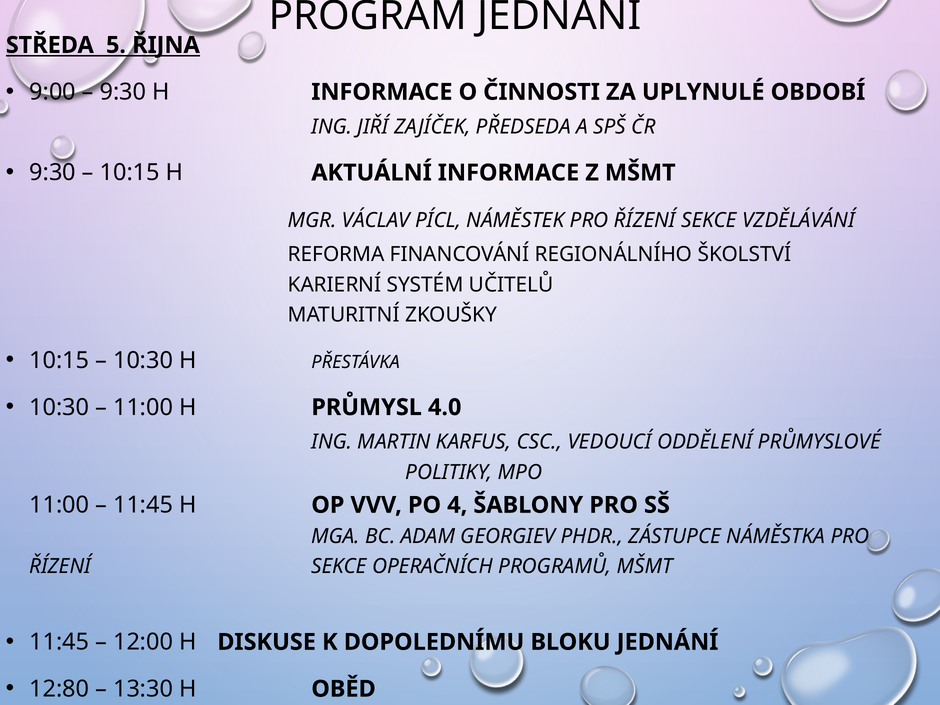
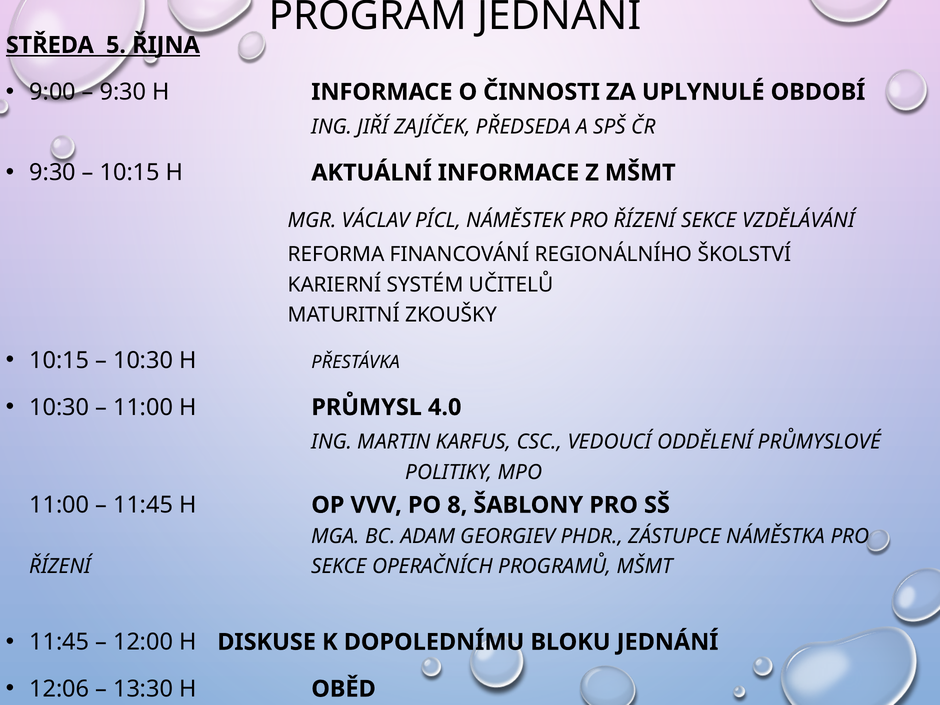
4: 4 -> 8
12:80: 12:80 -> 12:06
